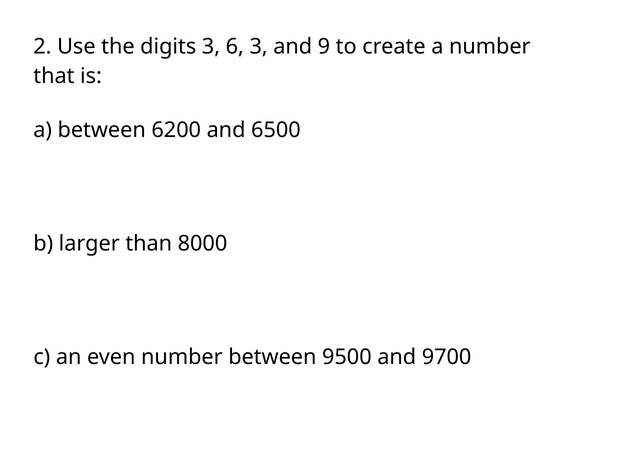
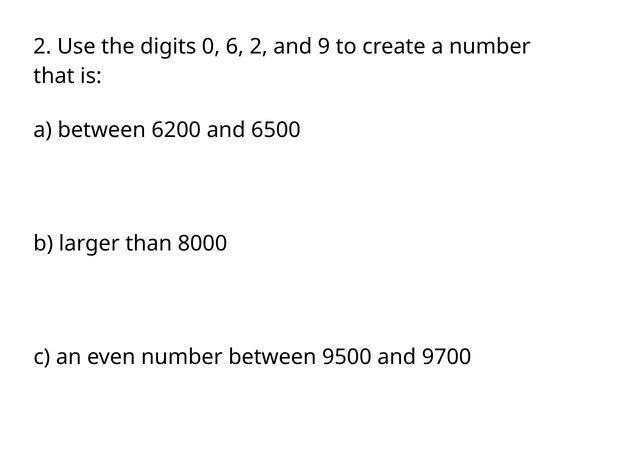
digits 3: 3 -> 0
6 3: 3 -> 2
